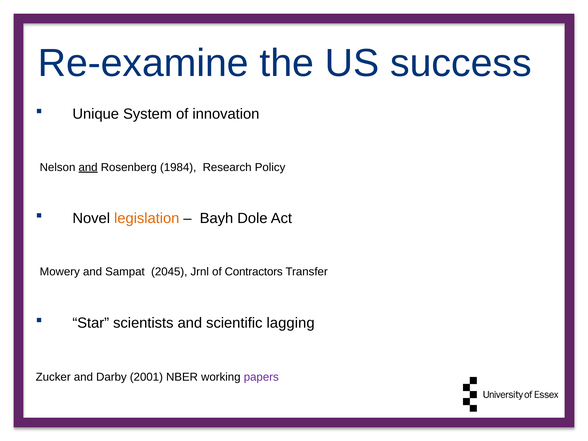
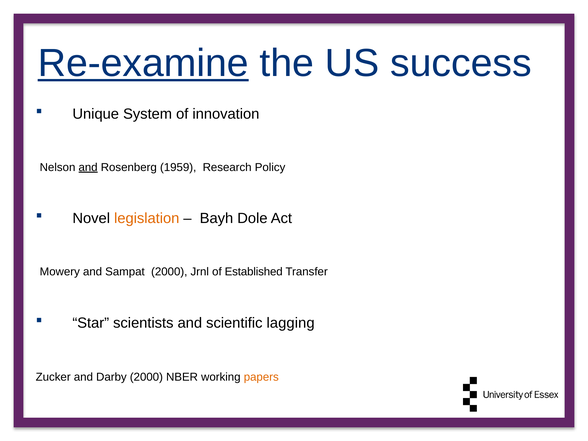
Re-examine underline: none -> present
1984: 1984 -> 1959
Sampat 2045: 2045 -> 2000
Contractors: Contractors -> Established
Darby 2001: 2001 -> 2000
papers colour: purple -> orange
